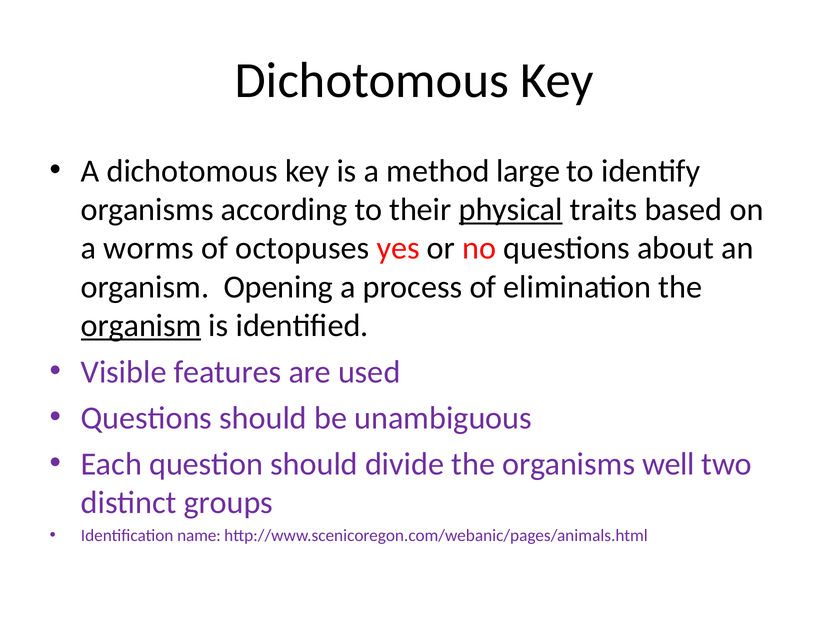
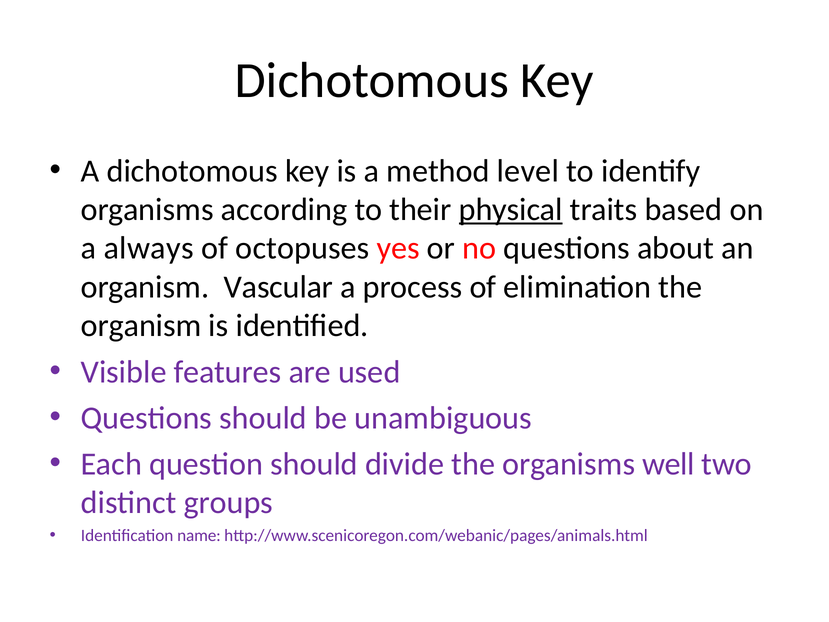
large: large -> level
worms: worms -> always
Opening: Opening -> Vascular
organism at (141, 326) underline: present -> none
